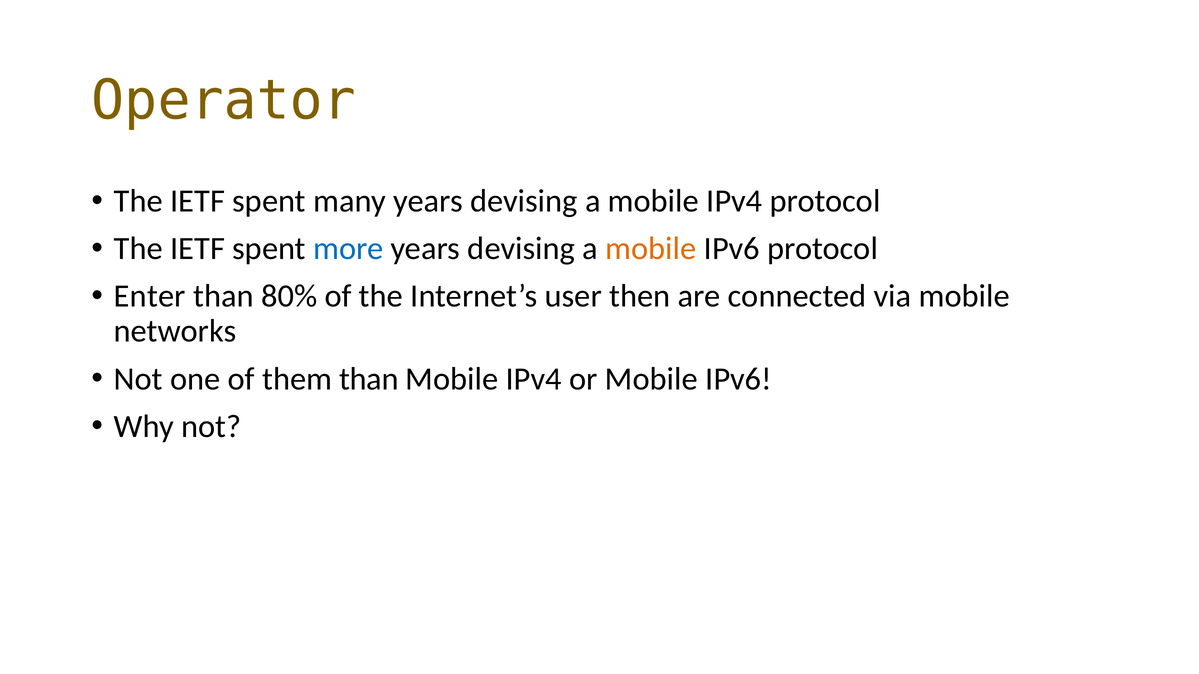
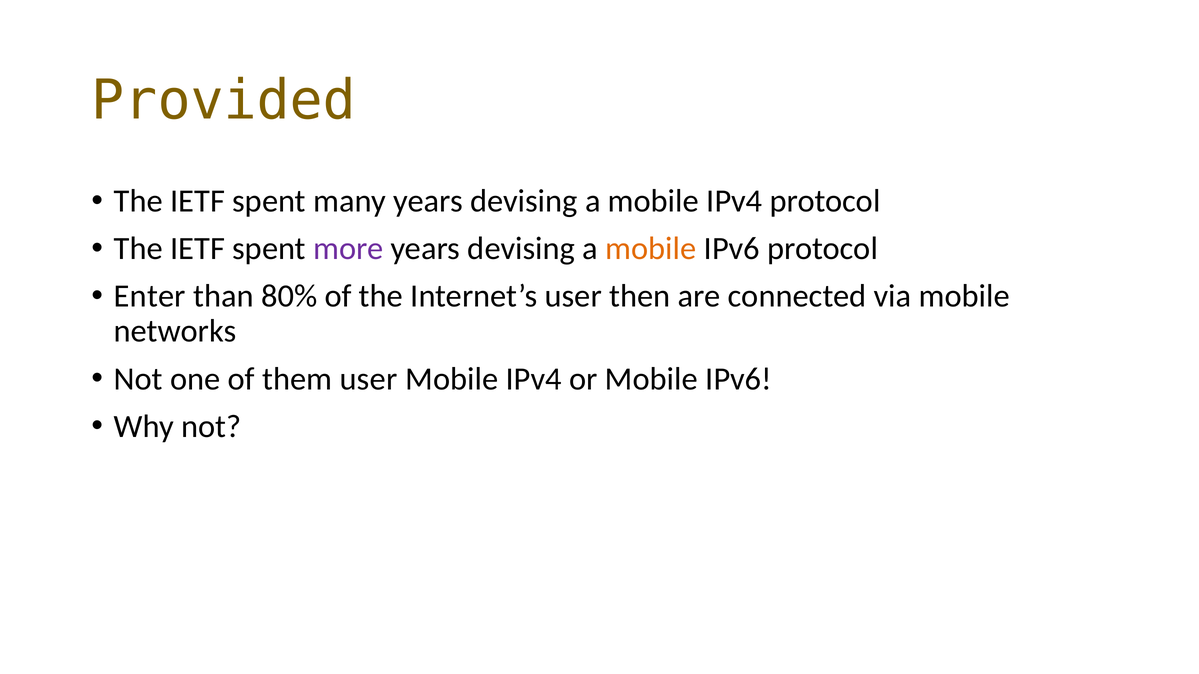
Operator: Operator -> Provided
more colour: blue -> purple
them than: than -> user
